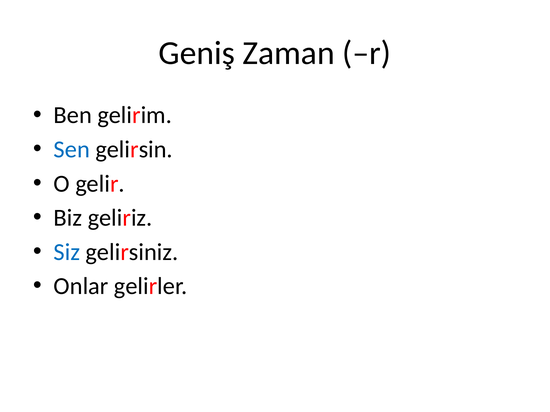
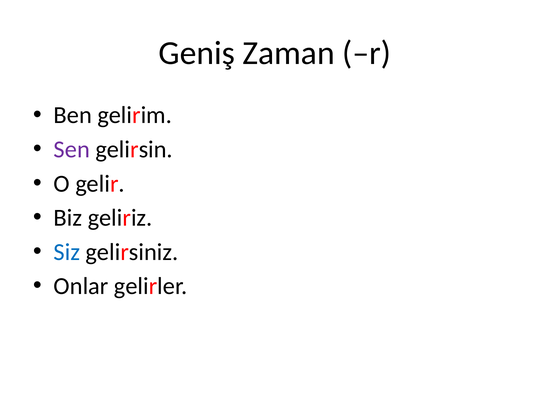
Sen colour: blue -> purple
